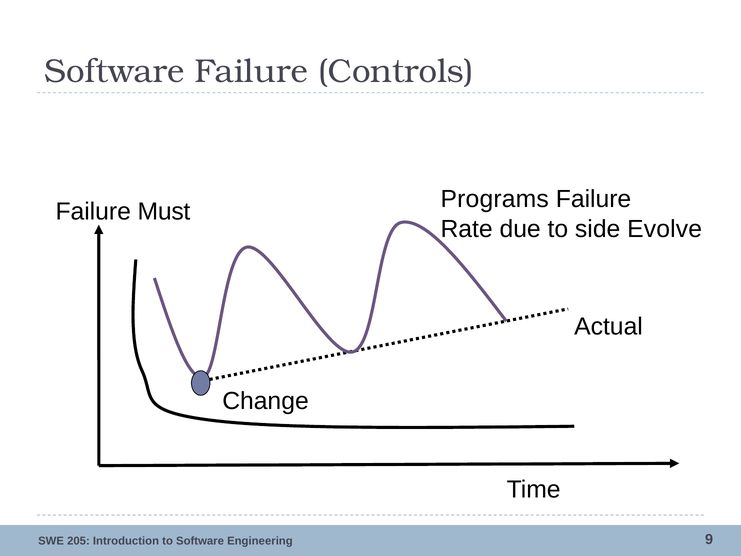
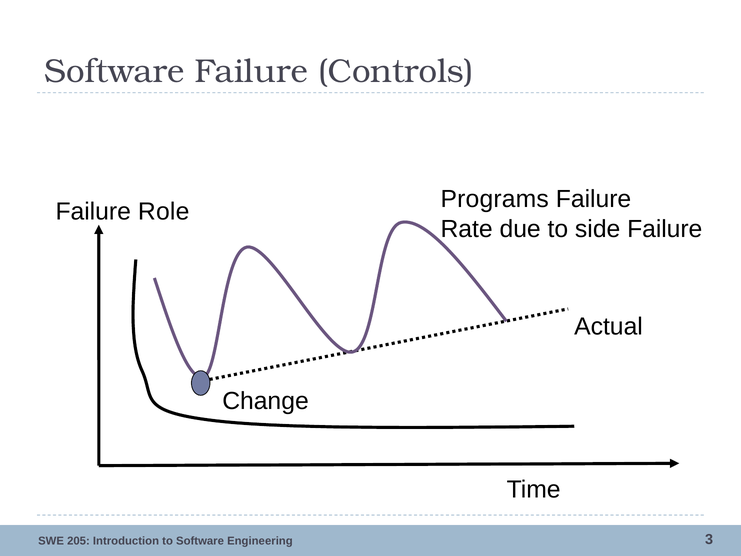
Must: Must -> Role
side Evolve: Evolve -> Failure
9: 9 -> 3
